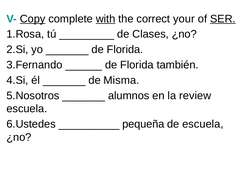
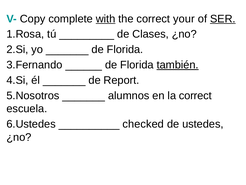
Copy underline: present -> none
también underline: none -> present
Misma: Misma -> Report
la review: review -> correct
pequeña: pequeña -> checked
de escuela: escuela -> ustedes
